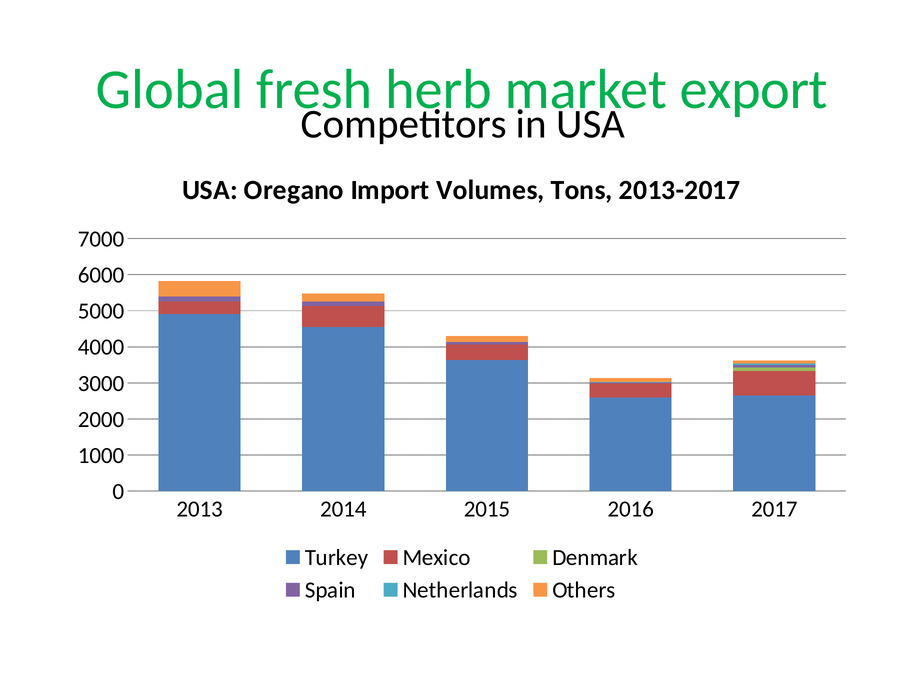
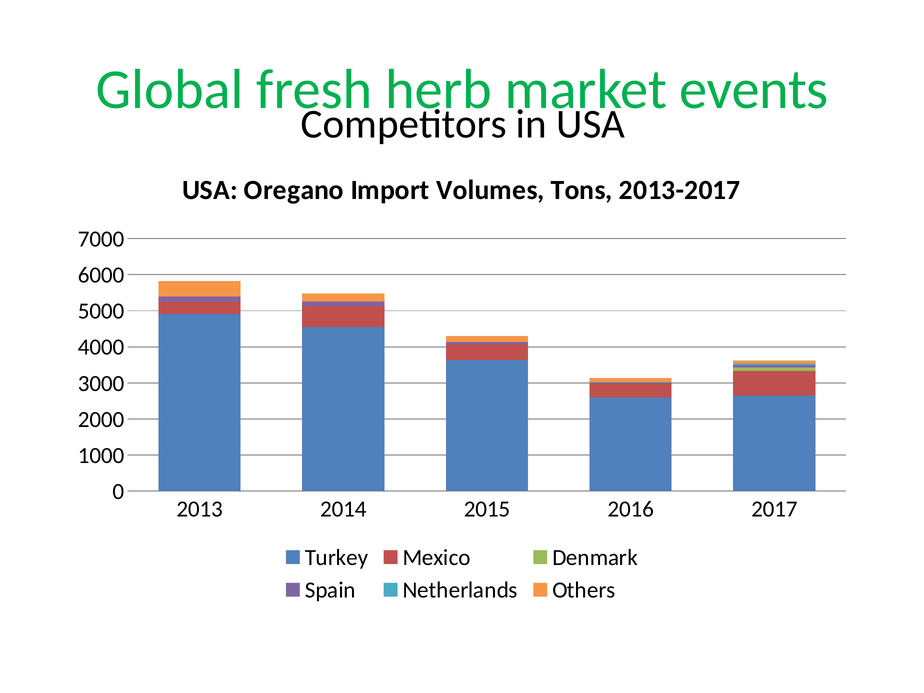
export: export -> events
